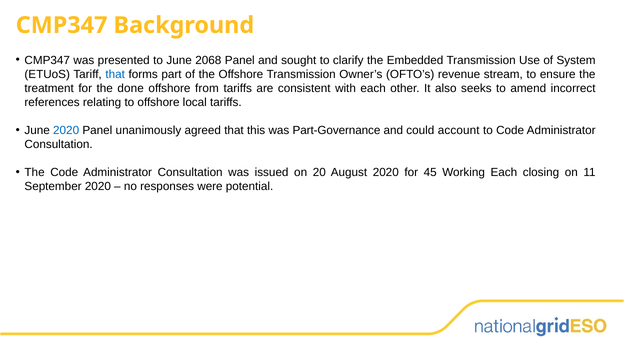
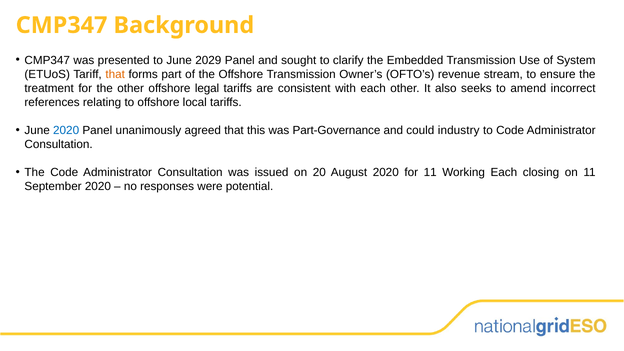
2068: 2068 -> 2029
that at (115, 74) colour: blue -> orange
the done: done -> other
from: from -> legal
account: account -> industry
for 45: 45 -> 11
